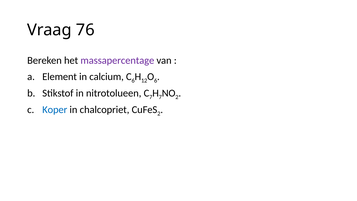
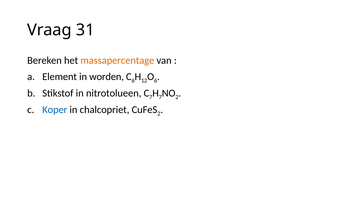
76: 76 -> 31
massapercentage colour: purple -> orange
calcium: calcium -> worden
